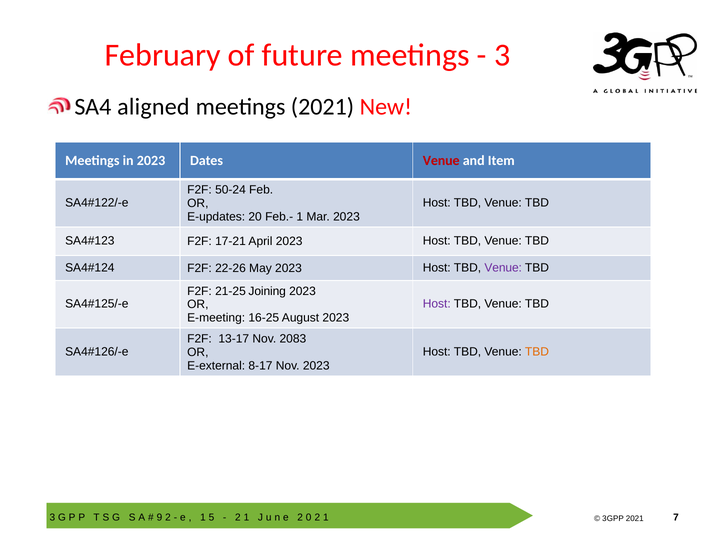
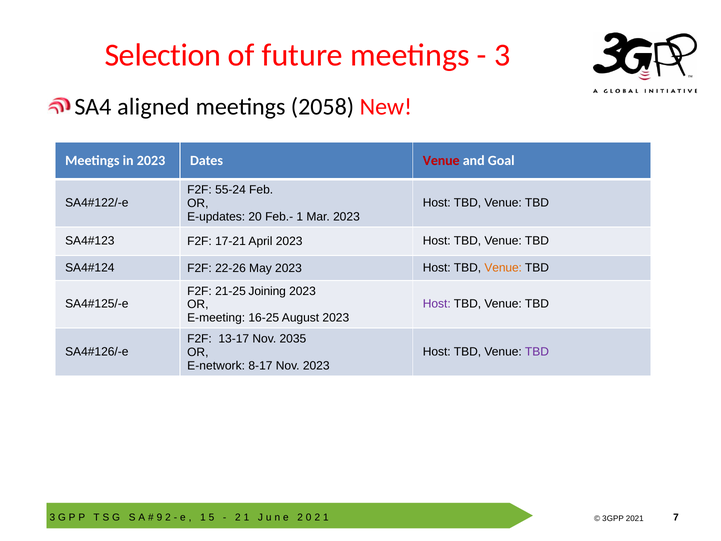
February: February -> Selection
meetings 2021: 2021 -> 2058
Item: Item -> Goal
50-24: 50-24 -> 55-24
Venue at (503, 267) colour: purple -> orange
2083: 2083 -> 2035
TBD at (537, 351) colour: orange -> purple
E-external: E-external -> E-network
